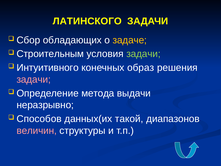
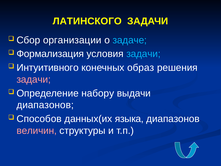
обладающих: обладающих -> организации
задаче colour: yellow -> light blue
Строительным: Строительным -> Формализация
задачи at (143, 54) colour: light green -> light blue
метода: метода -> набору
неразрывно at (45, 105): неразрывно -> диапазонов
такой: такой -> языка
